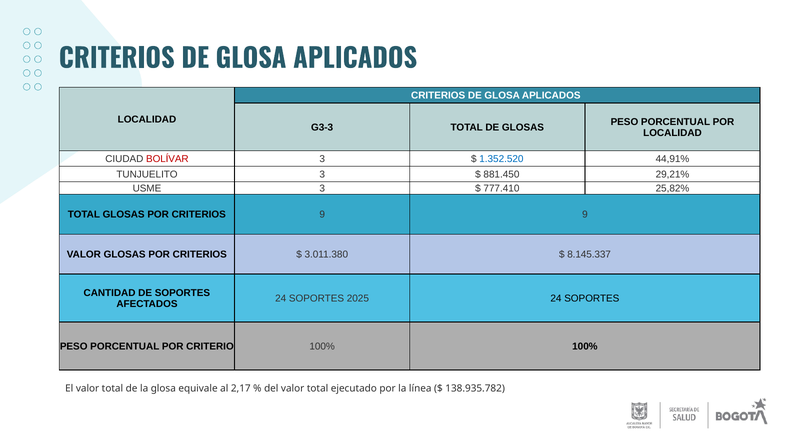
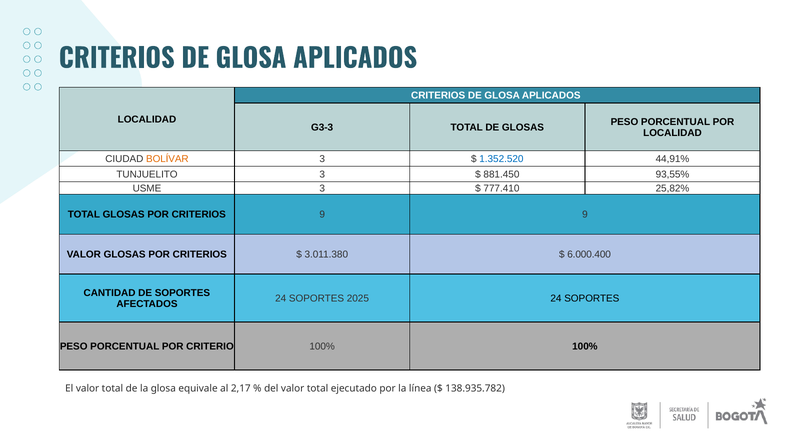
BOLÍVAR colour: red -> orange
29,21%: 29,21% -> 93,55%
8.145.337: 8.145.337 -> 6.000.400
